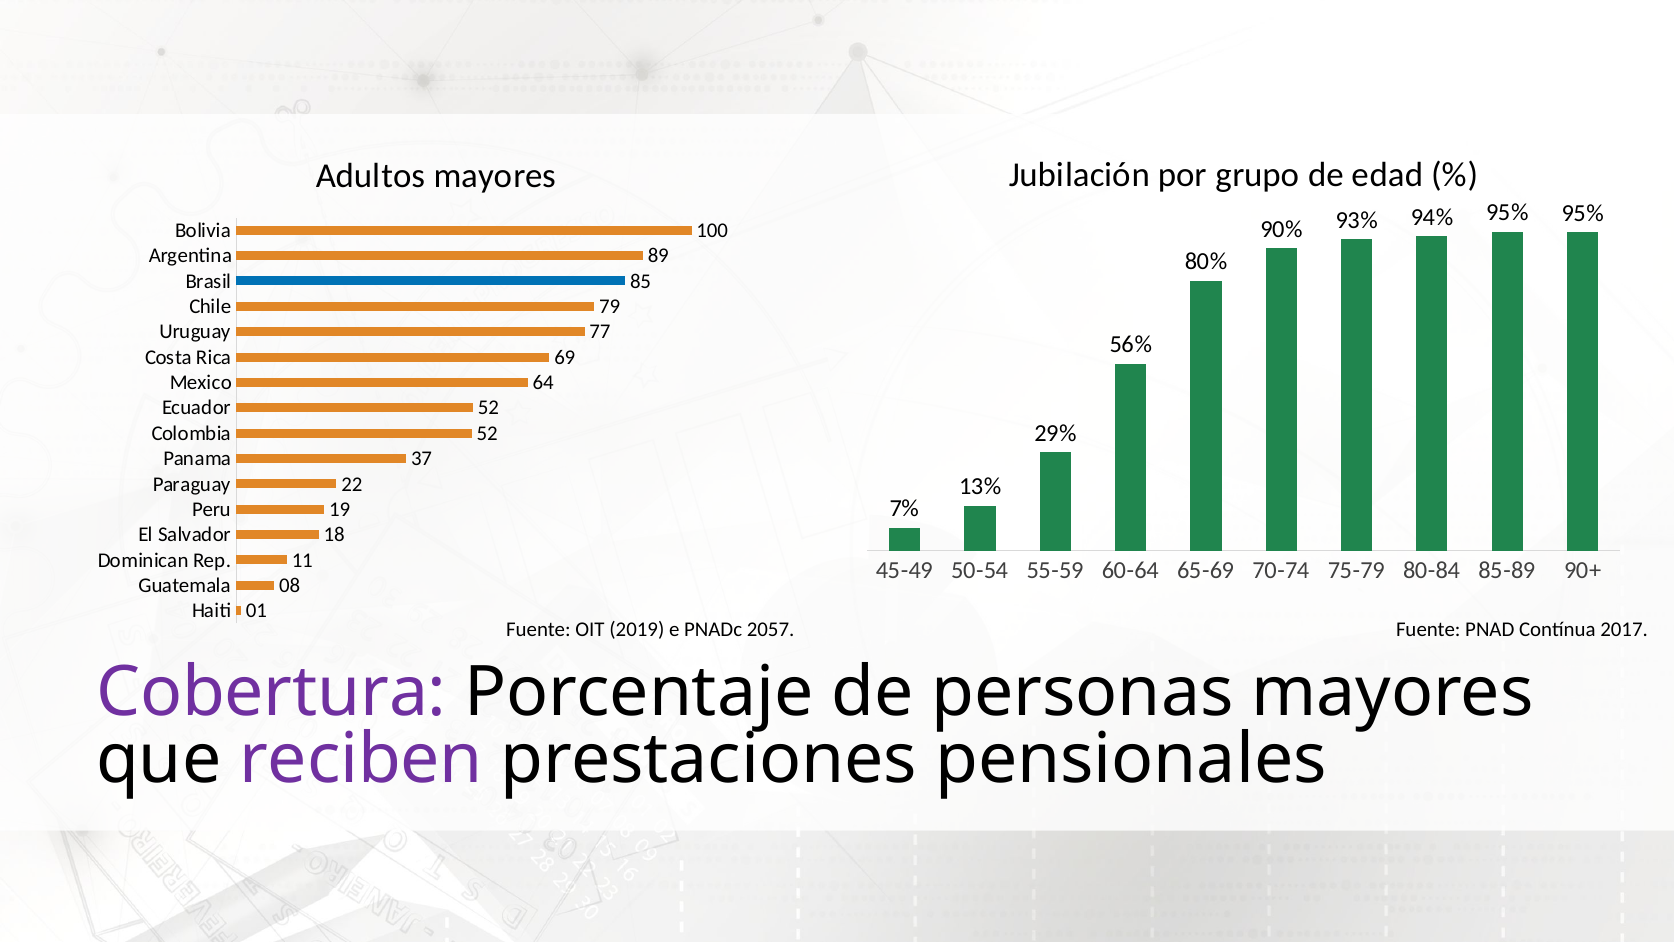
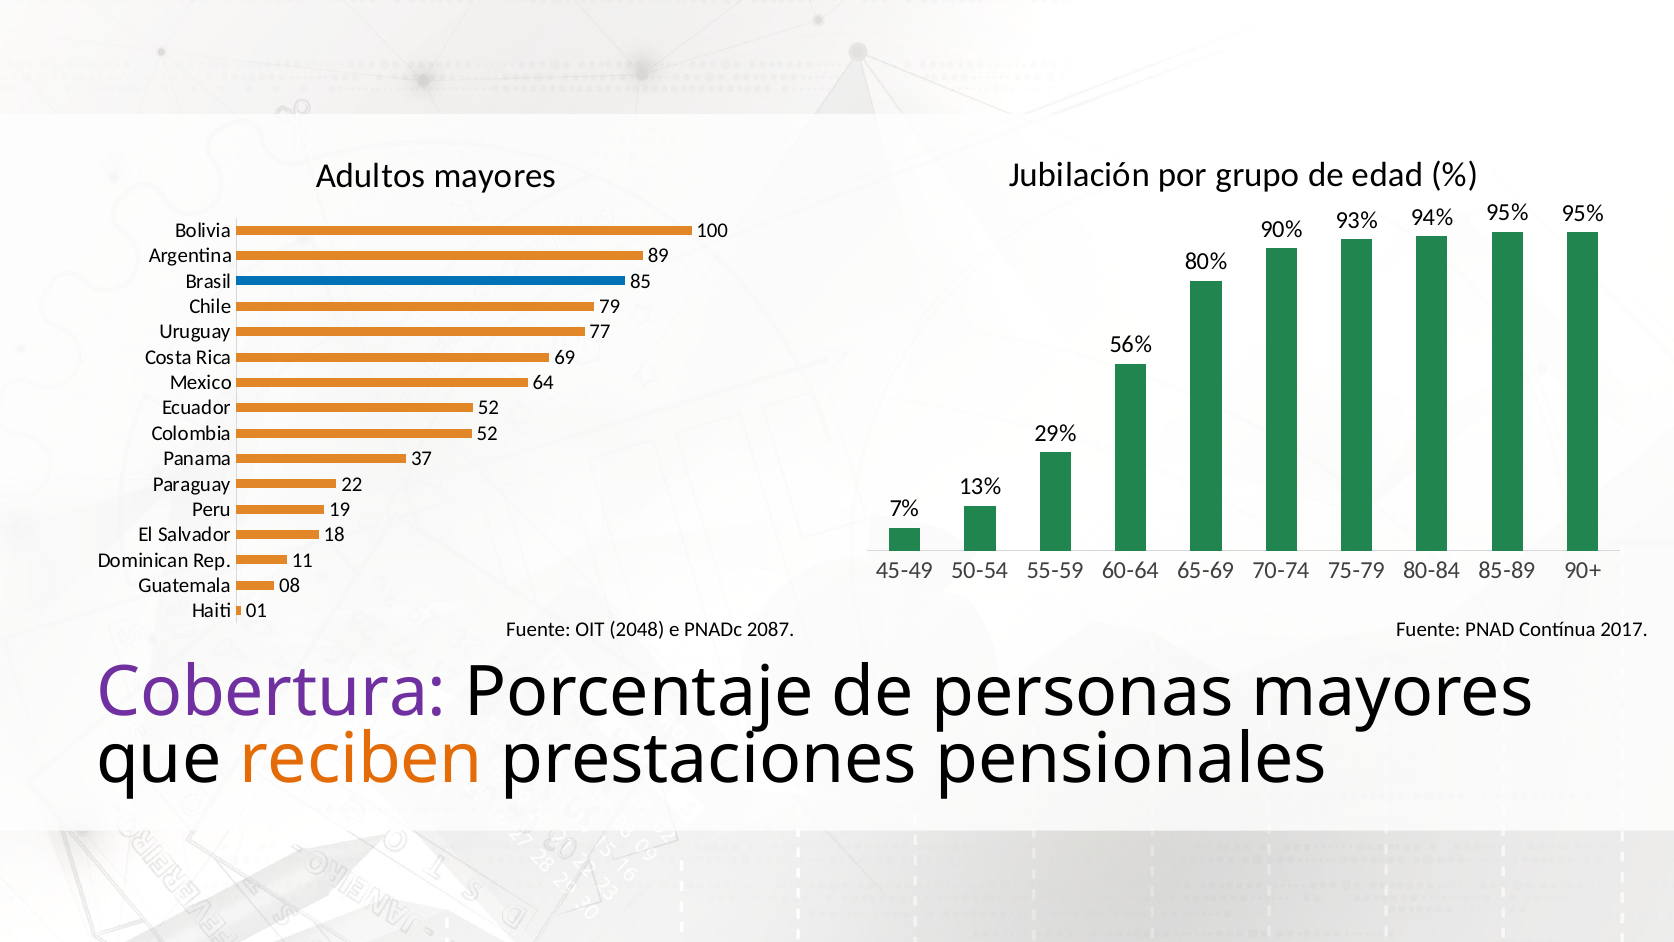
2019: 2019 -> 2048
2057: 2057 -> 2087
reciben colour: purple -> orange
